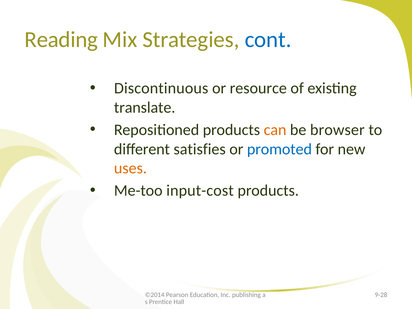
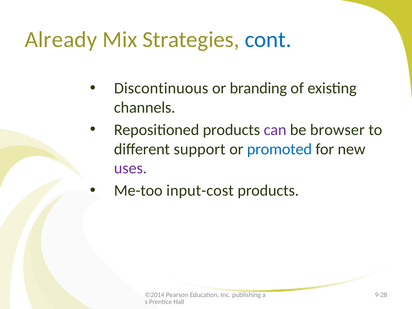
Reading: Reading -> Already
resource: resource -> branding
translate: translate -> channels
can colour: orange -> purple
satisfies: satisfies -> support
uses colour: orange -> purple
